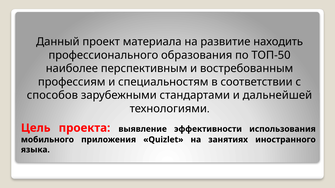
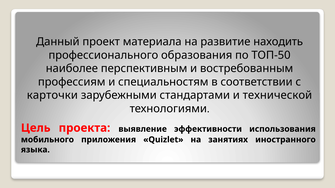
способов: способов -> карточки
дальнейшей: дальнейшей -> технической
